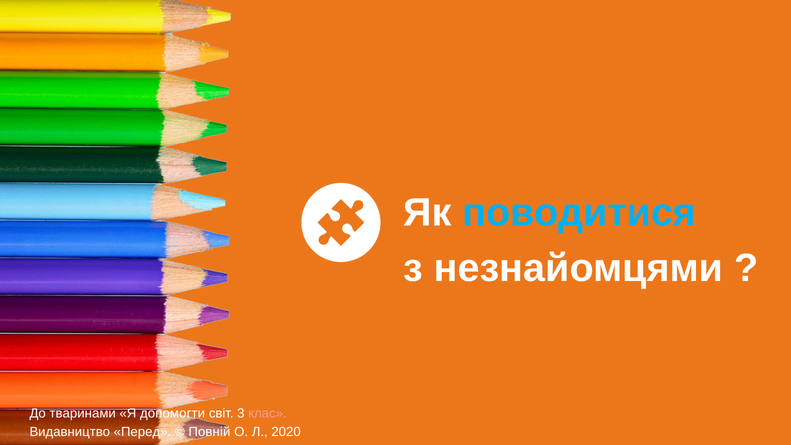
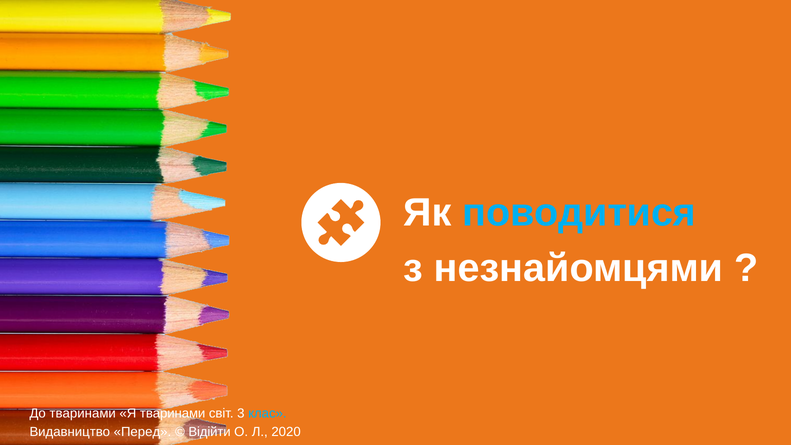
Я допомогти: допомогти -> тваринами
клас colour: pink -> light blue
Повній: Повній -> Відійти
